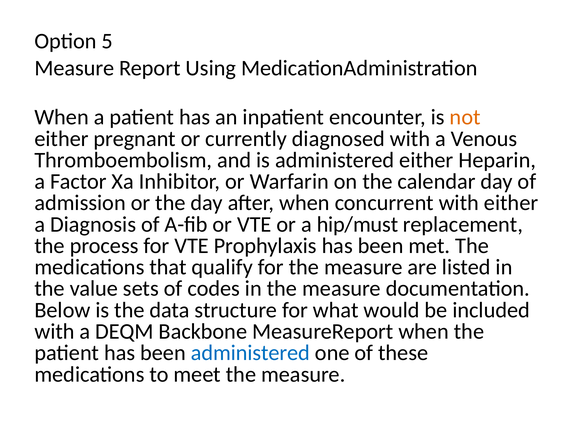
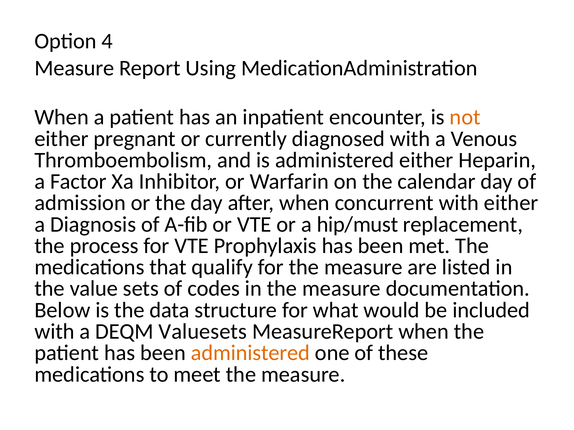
5: 5 -> 4
Backbone: Backbone -> Valuesets
administered at (250, 353) colour: blue -> orange
